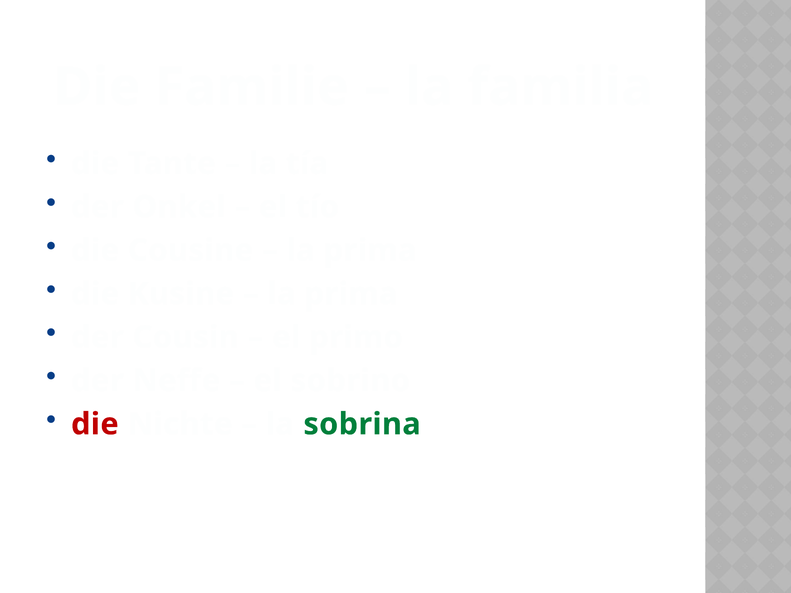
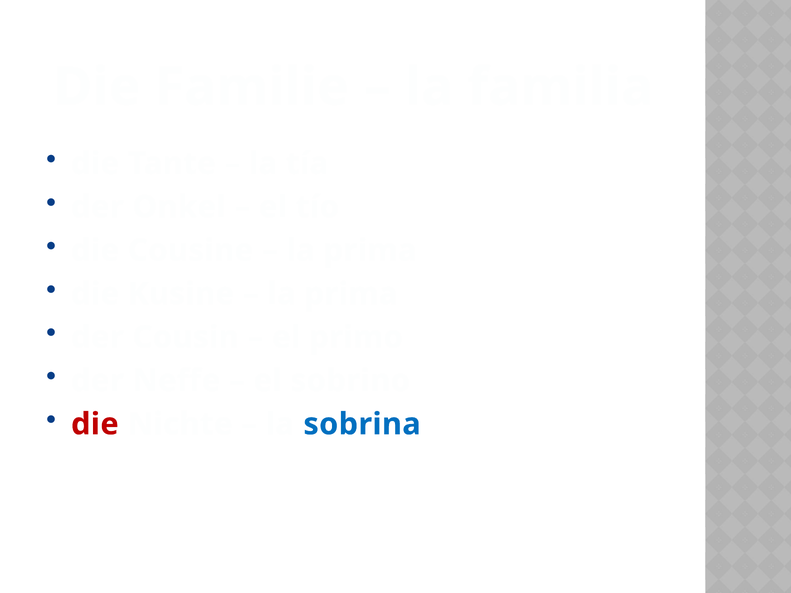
sobrina colour: green -> blue
